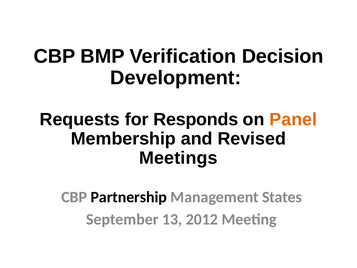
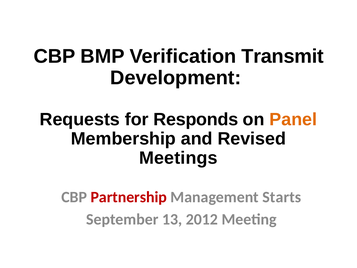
Decision: Decision -> Transmit
Partnership colour: black -> red
States: States -> Starts
